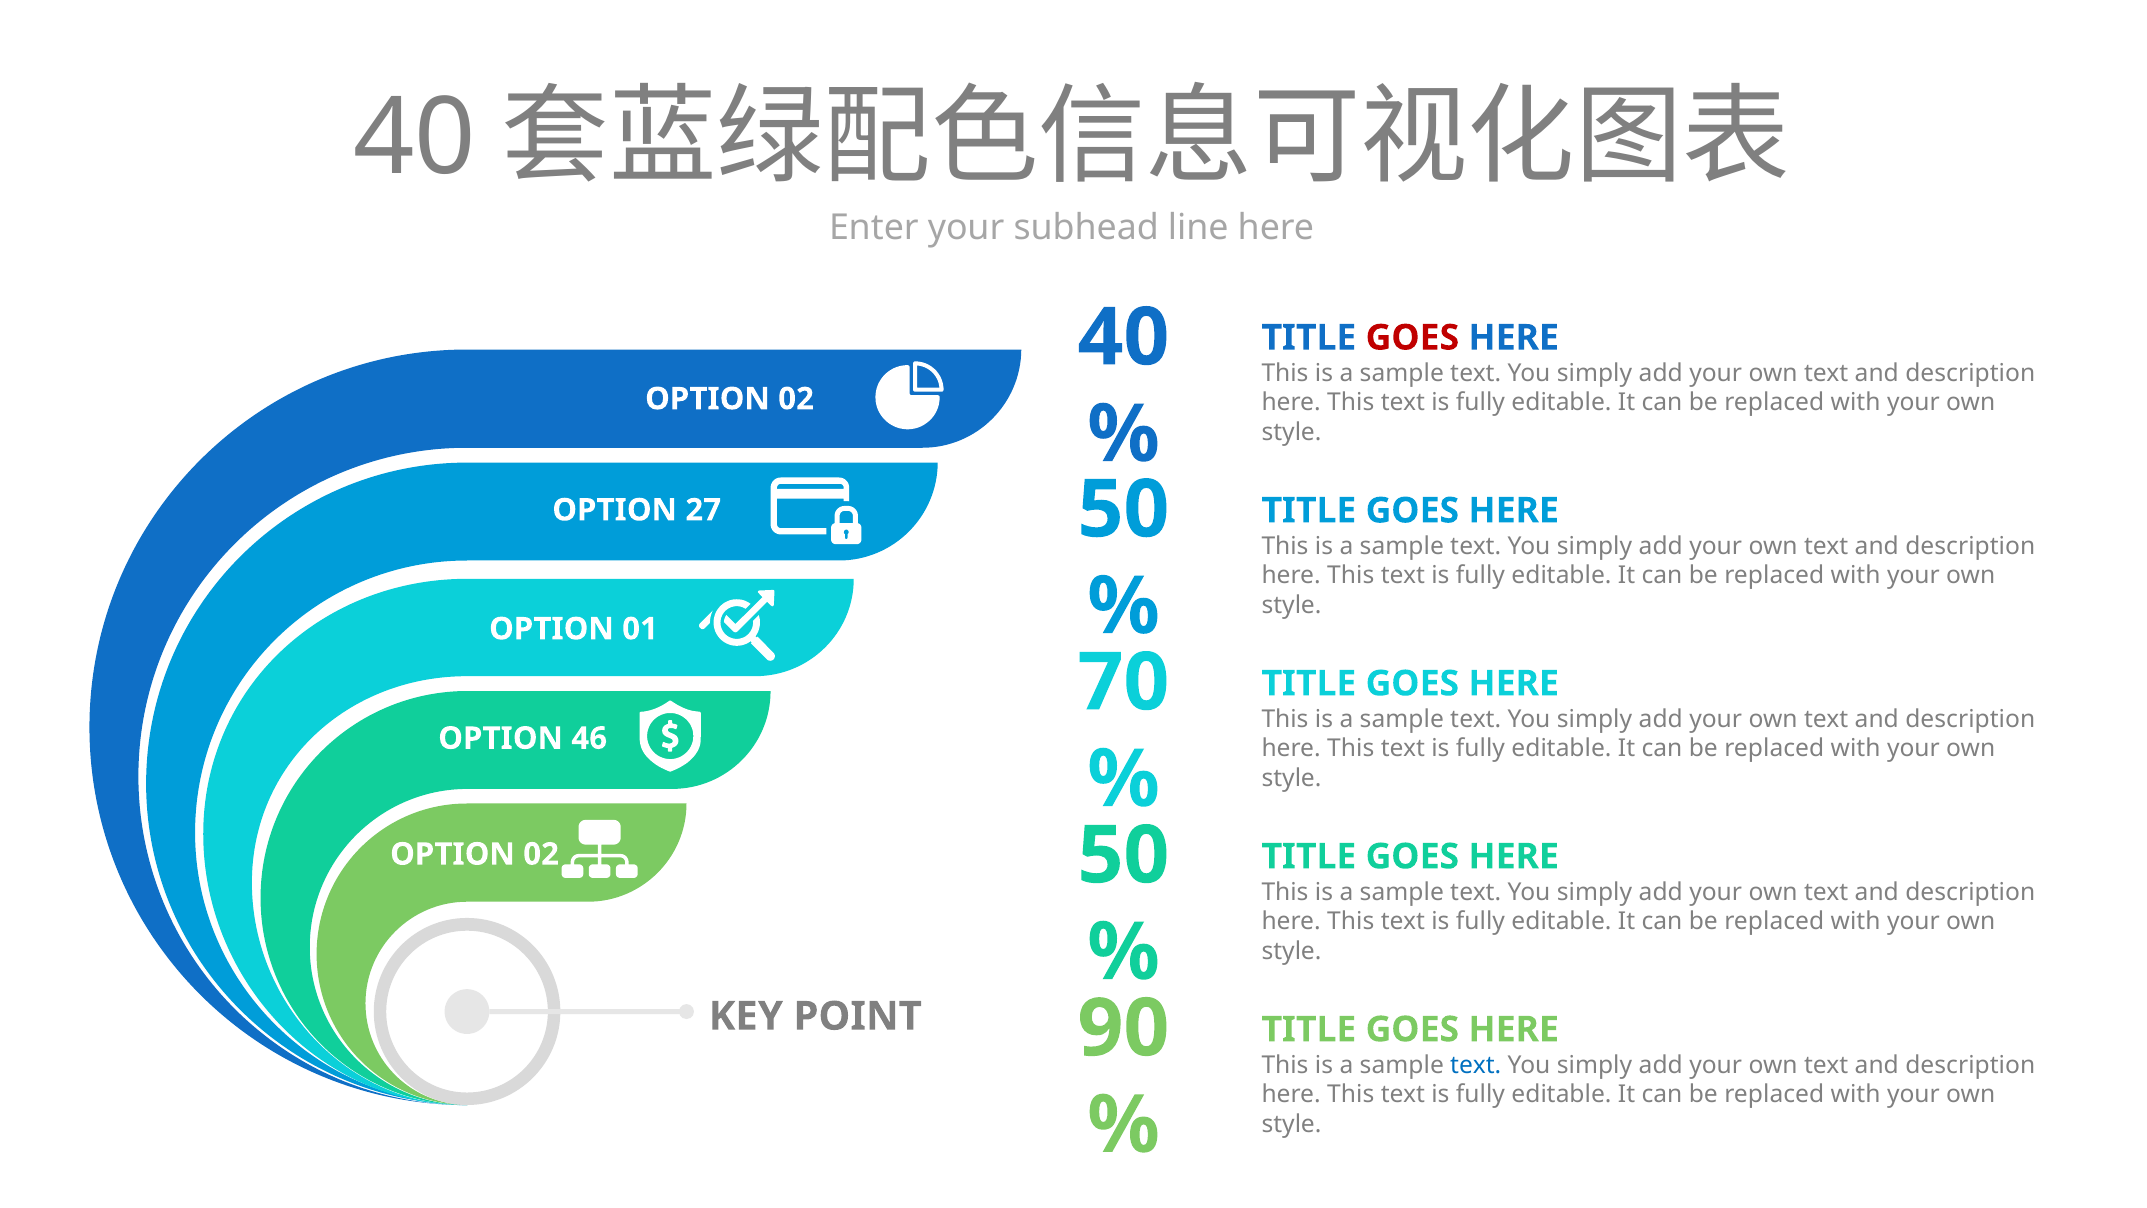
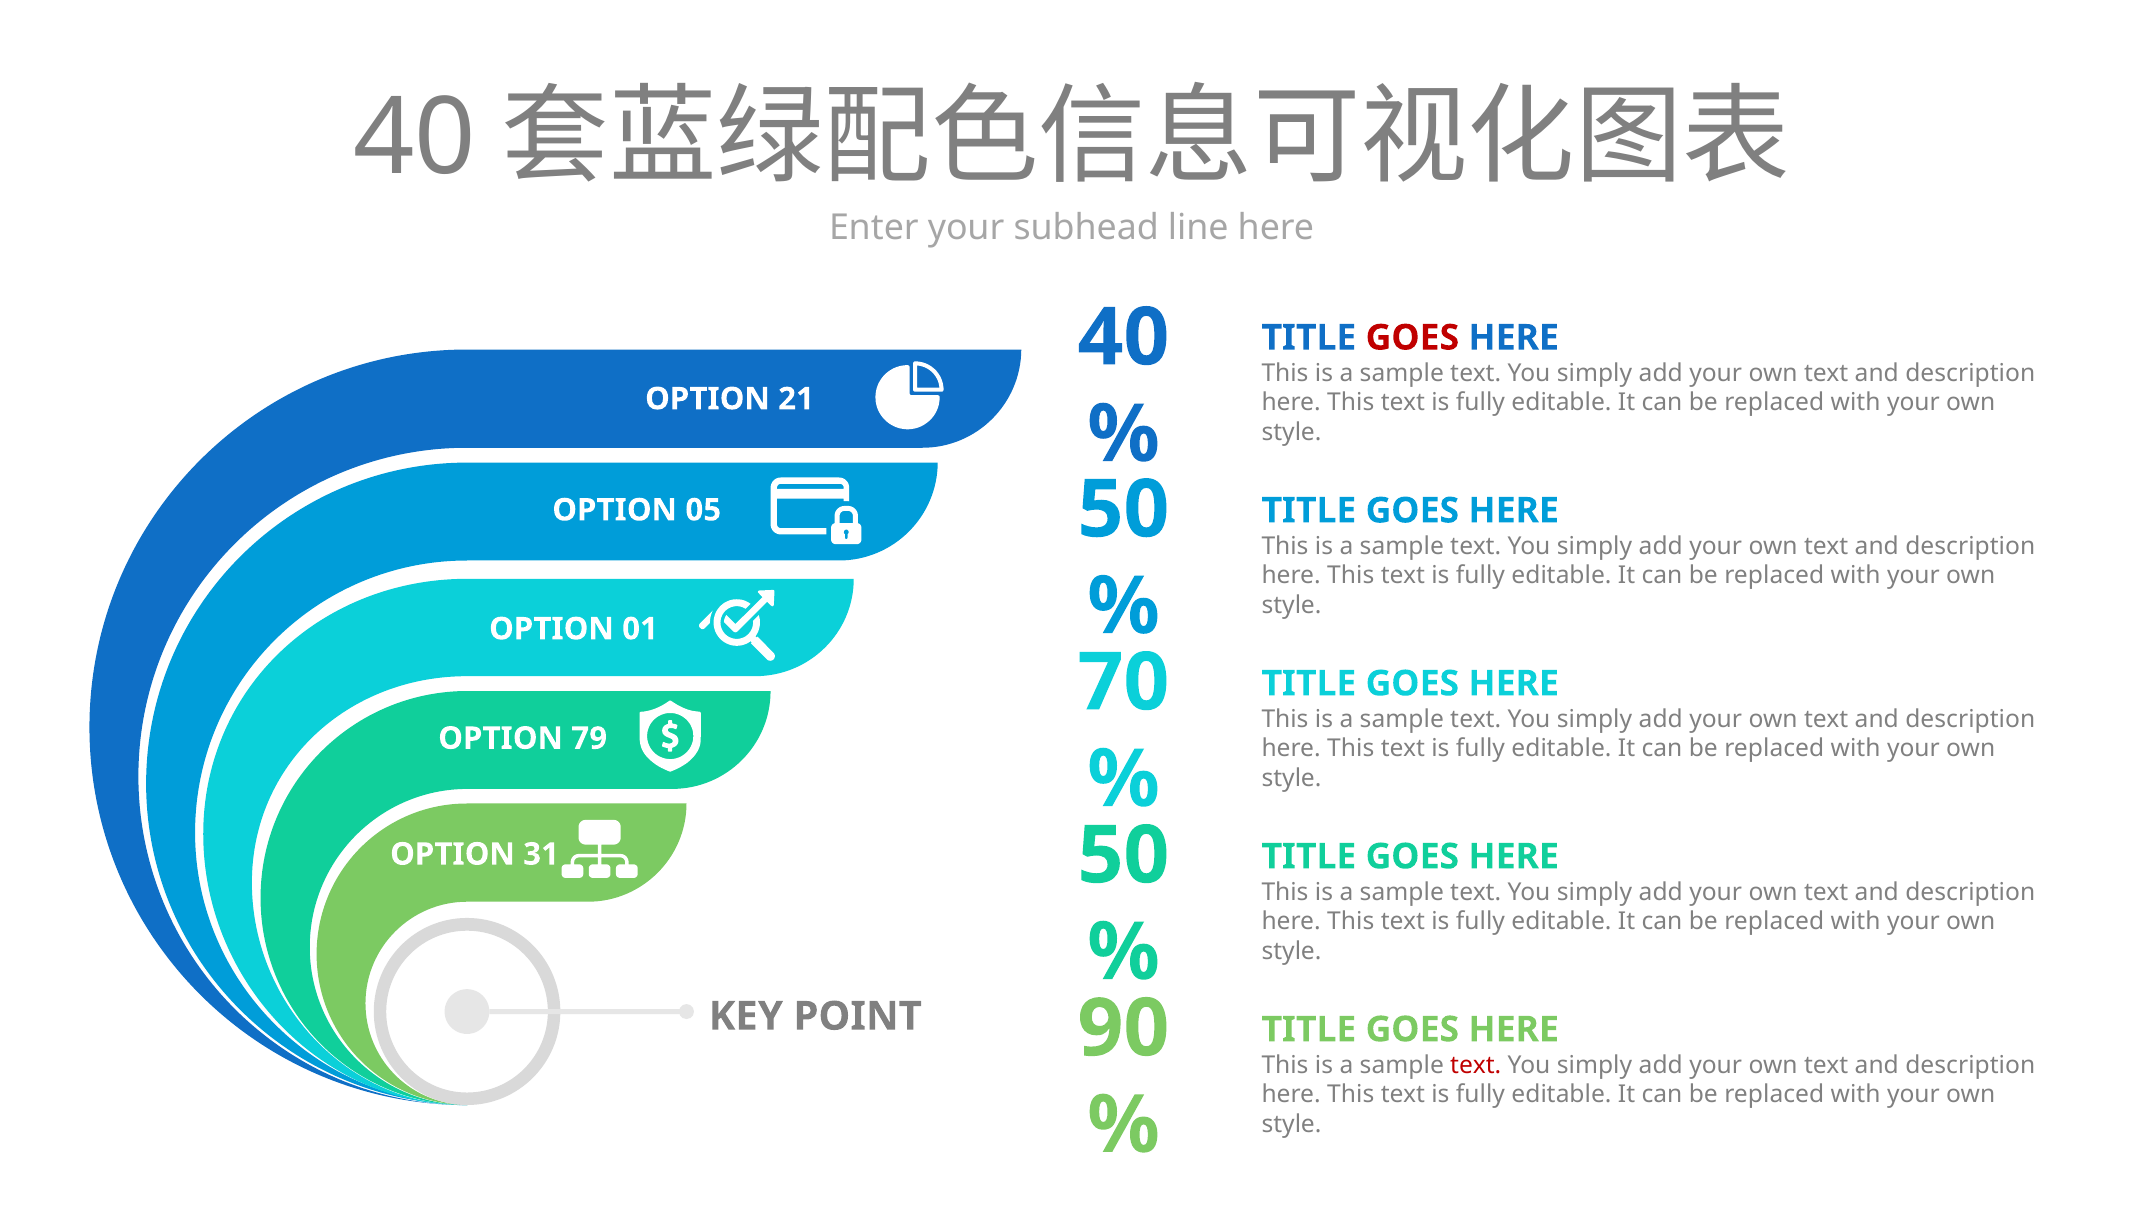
02 at (796, 399): 02 -> 21
27: 27 -> 05
46: 46 -> 79
02 at (541, 854): 02 -> 31
text at (1476, 1065) colour: blue -> red
